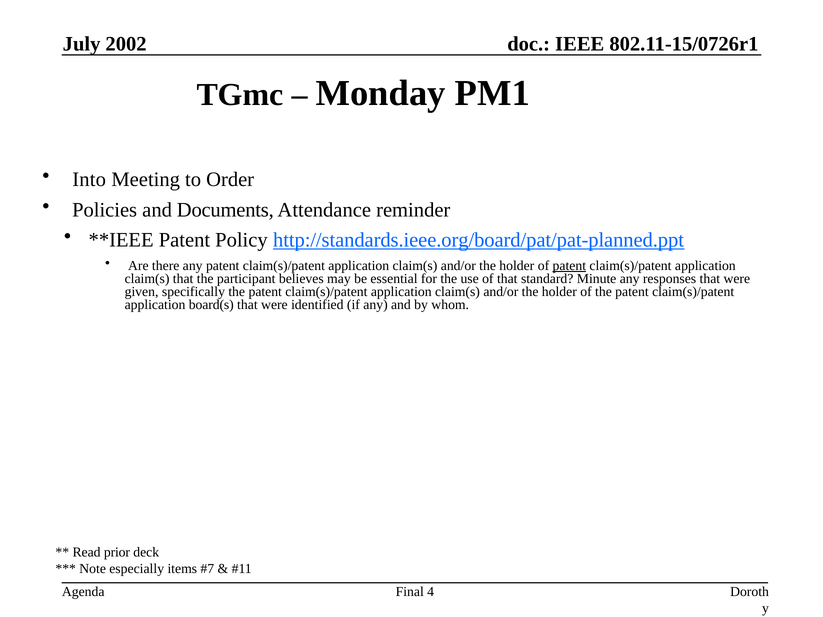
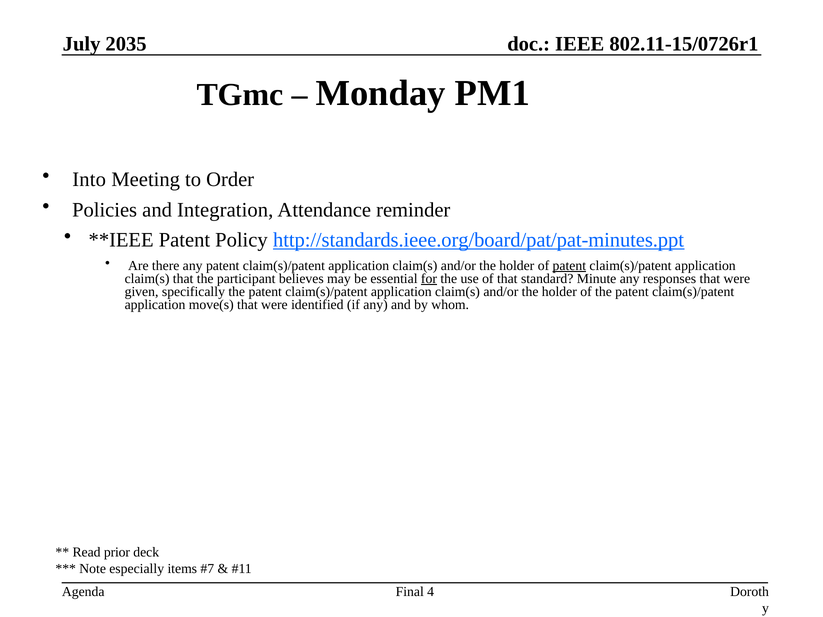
2002: 2002 -> 2035
Documents: Documents -> Integration
http://standards.ieee.org/board/pat/pat-planned.ppt: http://standards.ieee.org/board/pat/pat-planned.ppt -> http://standards.ieee.org/board/pat/pat-minutes.ppt
for underline: none -> present
board(s: board(s -> move(s
